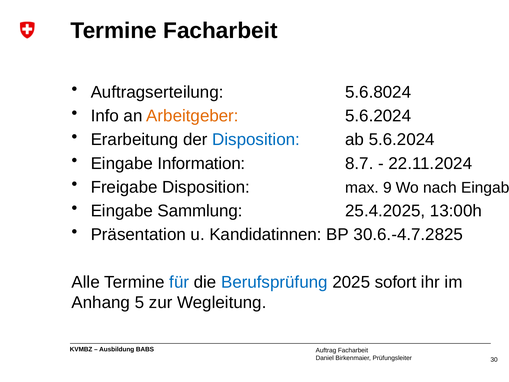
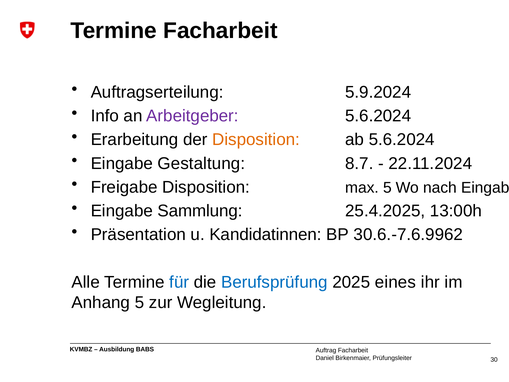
5.6.8024: 5.6.8024 -> 5.9.2024
Arbeitgeber colour: orange -> purple
Disposition at (256, 140) colour: blue -> orange
Information: Information -> Gestaltung
max 9: 9 -> 5
30.6.-4.7.2825: 30.6.-4.7.2825 -> 30.6.-7.6.9962
sofort: sofort -> eines
